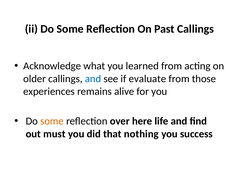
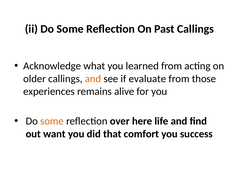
and at (93, 79) colour: blue -> orange
must: must -> want
nothing: nothing -> comfort
